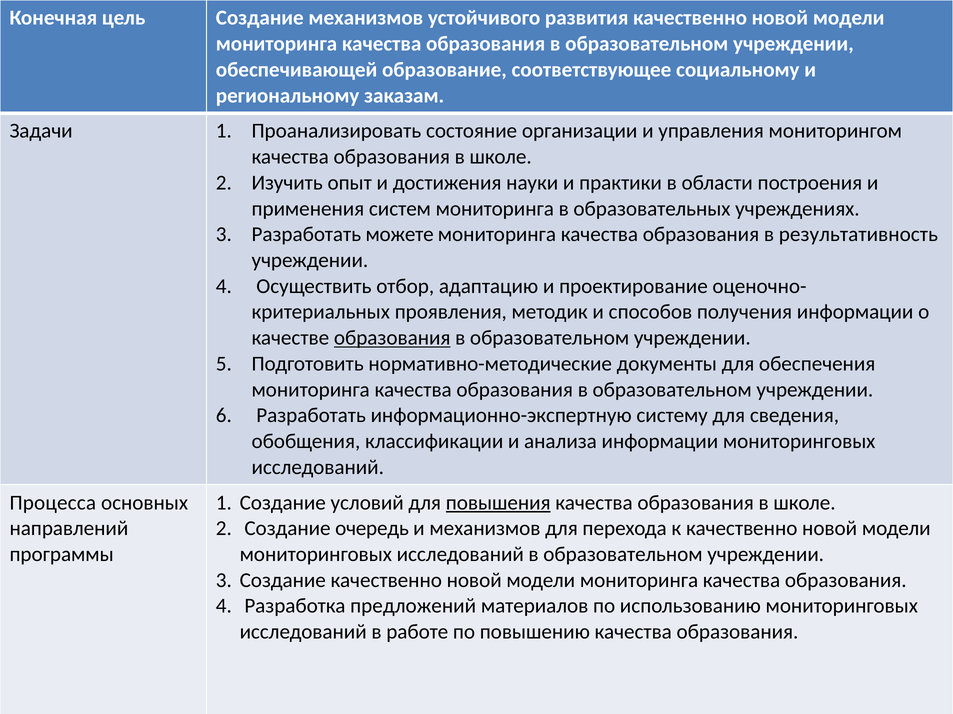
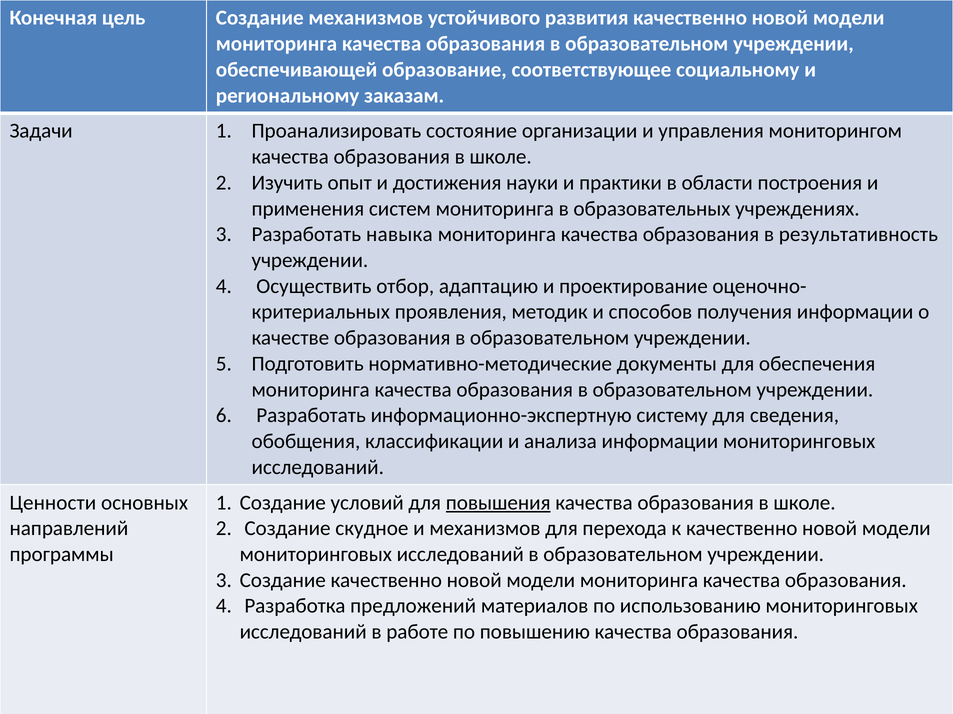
можете: можете -> навыка
образования at (392, 338) underline: present -> none
Процесса: Процесса -> Ценности
очередь: очередь -> скудное
